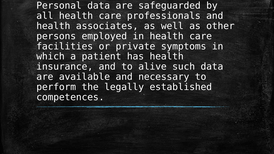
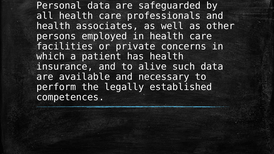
symptoms: symptoms -> concerns
